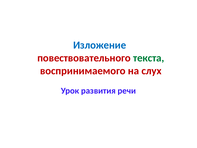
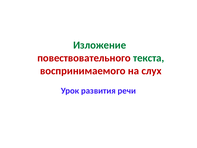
Изложение colour: blue -> green
